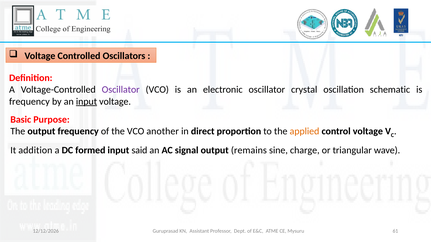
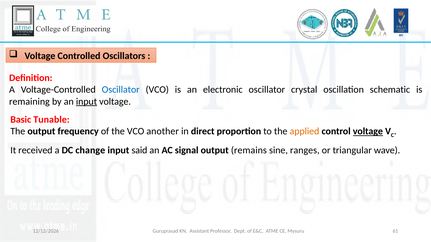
Oscillator at (121, 90) colour: purple -> blue
frequency at (29, 102): frequency -> remaining
Purpose: Purpose -> Tunable
voltage at (368, 132) underline: none -> present
addition: addition -> received
formed: formed -> change
charge: charge -> ranges
